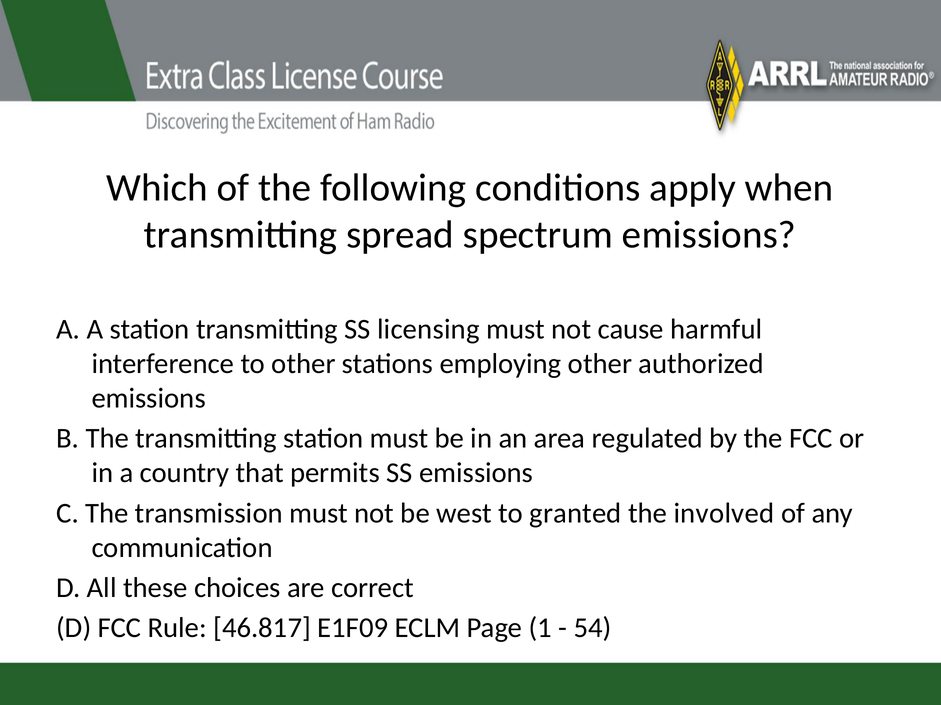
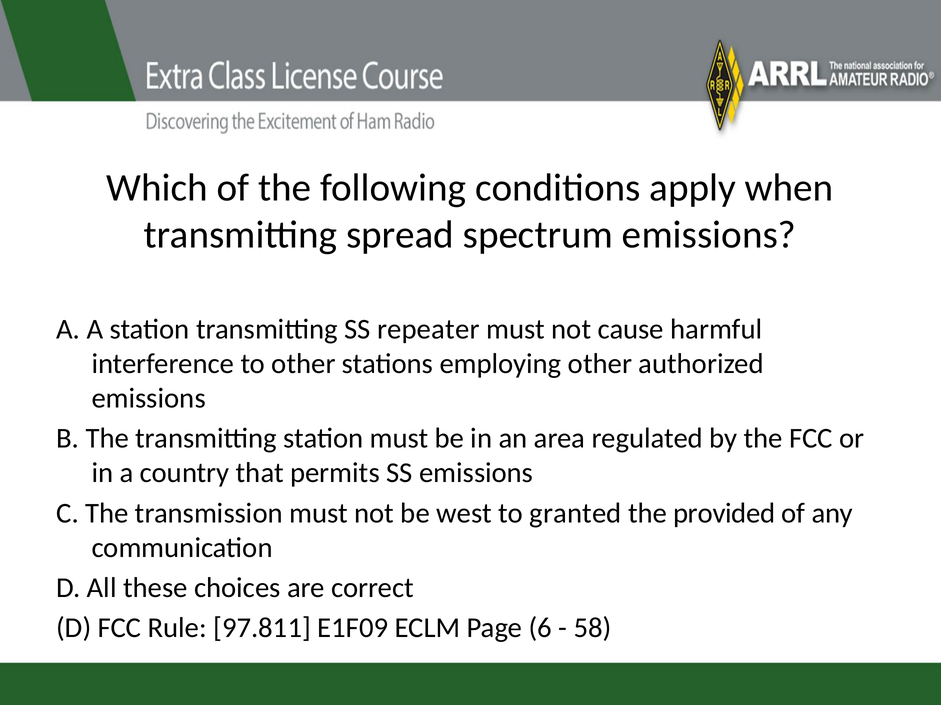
licensing: licensing -> repeater
involved: involved -> provided
46.817: 46.817 -> 97.811
1: 1 -> 6
54: 54 -> 58
